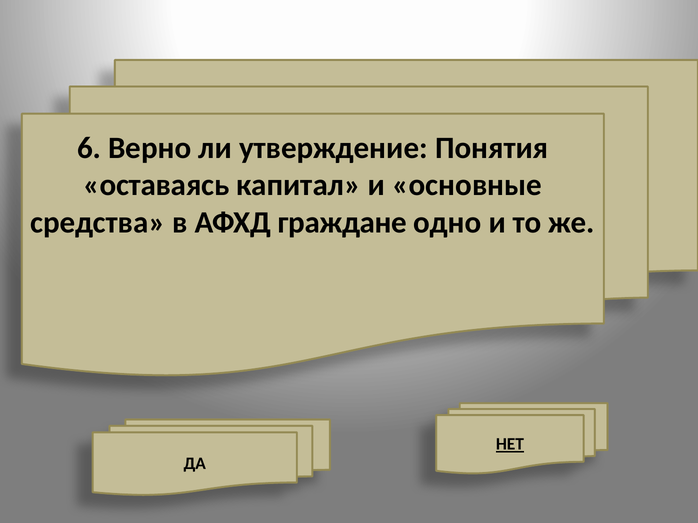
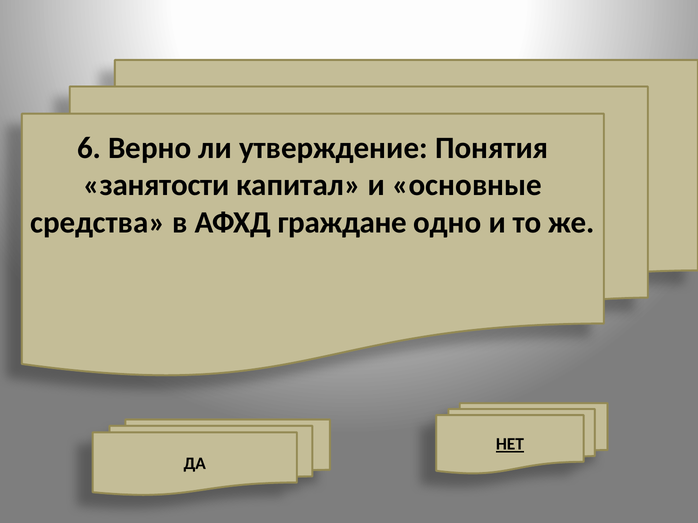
оставаясь: оставаясь -> занятости
